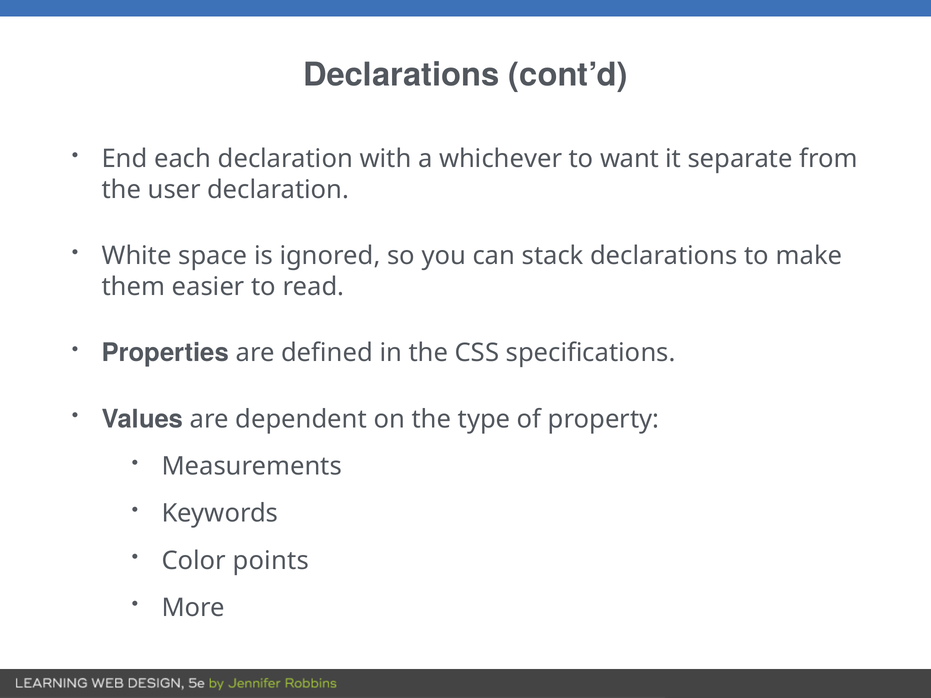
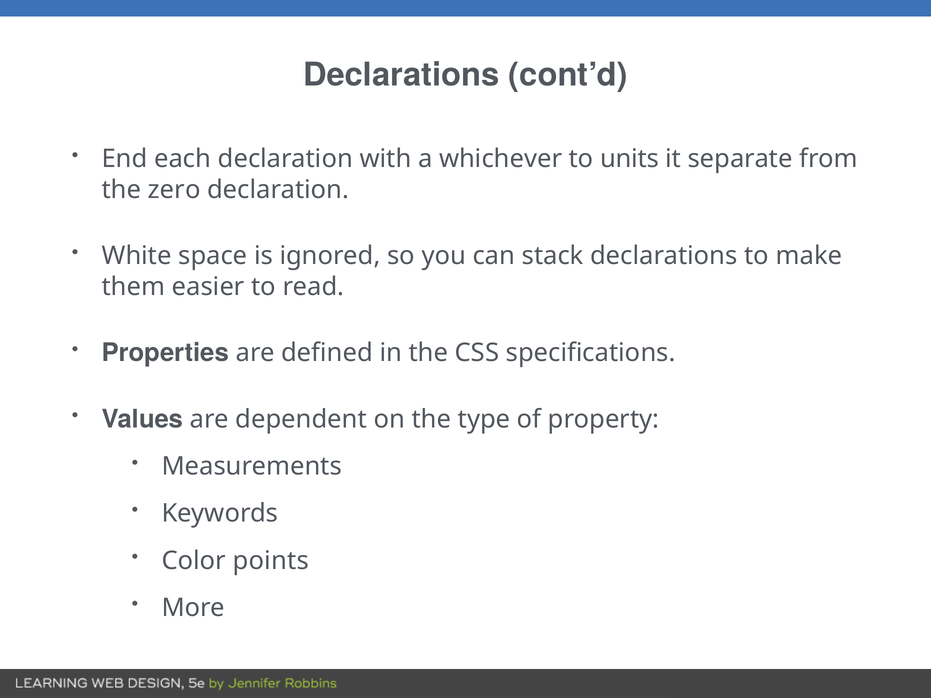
want: want -> units
user: user -> zero
